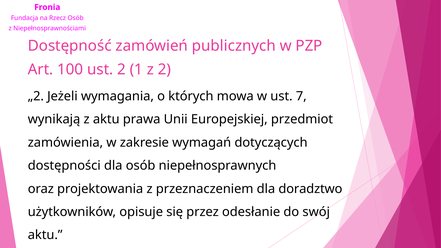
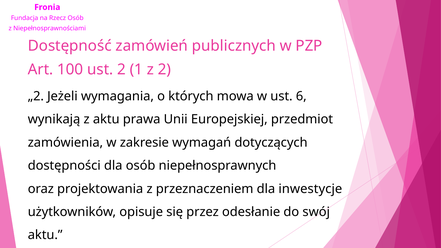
7: 7 -> 6
doradztwo: doradztwo -> inwestycje
